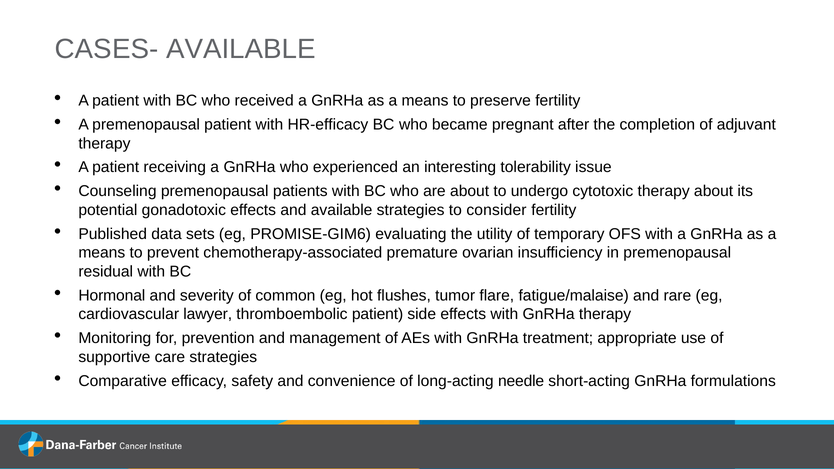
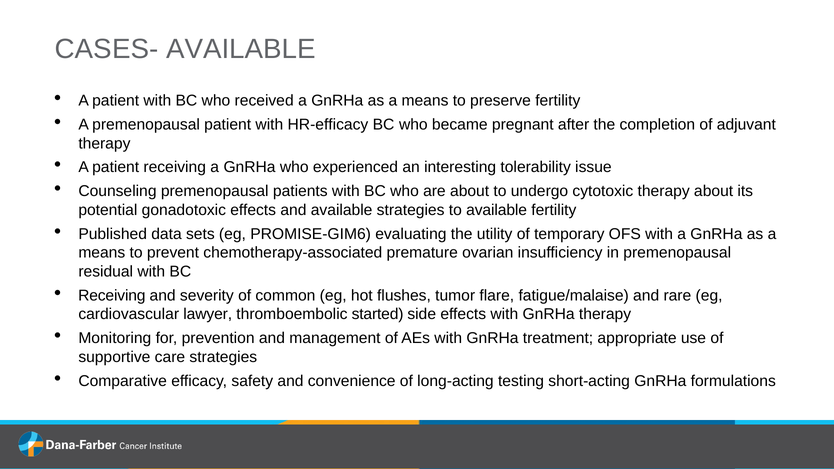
to consider: consider -> available
Hormonal at (112, 296): Hormonal -> Receiving
thromboembolic patient: patient -> started
needle: needle -> testing
